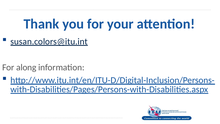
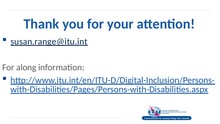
susan.colors@itu.int: susan.colors@itu.int -> susan.range@itu.int
